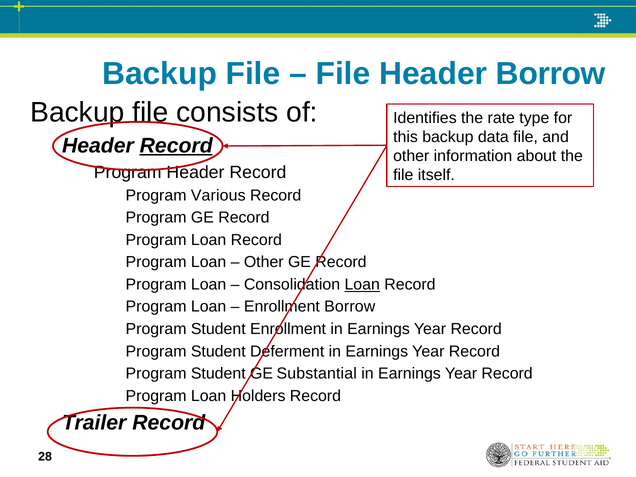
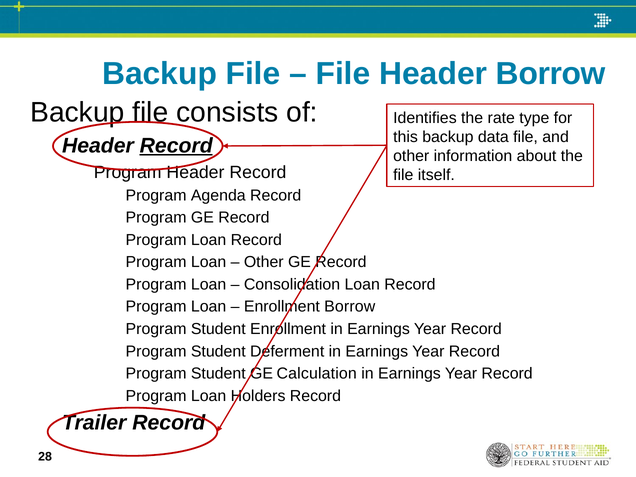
Various: Various -> Agenda
Loan at (362, 284) underline: present -> none
Substantial: Substantial -> Calculation
